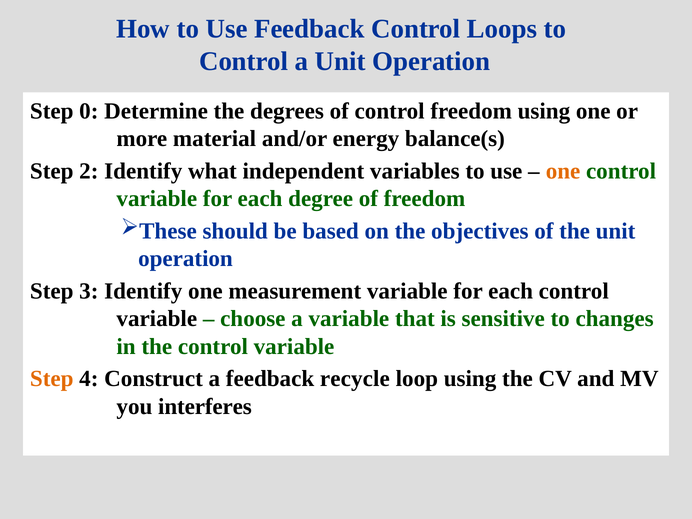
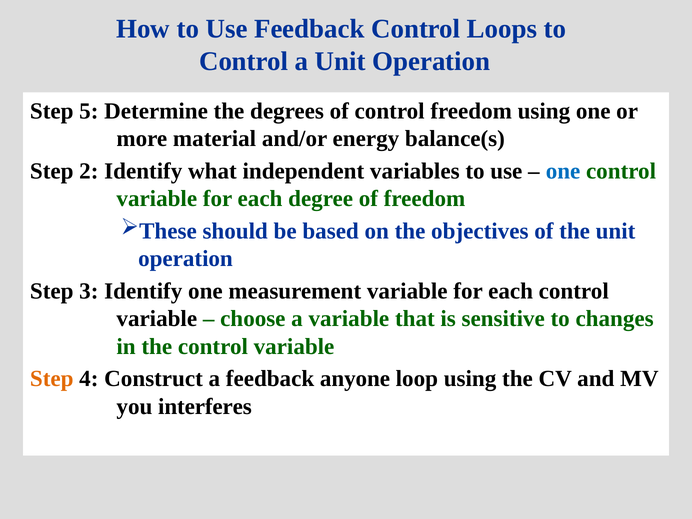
0: 0 -> 5
one at (563, 171) colour: orange -> blue
recycle: recycle -> anyone
